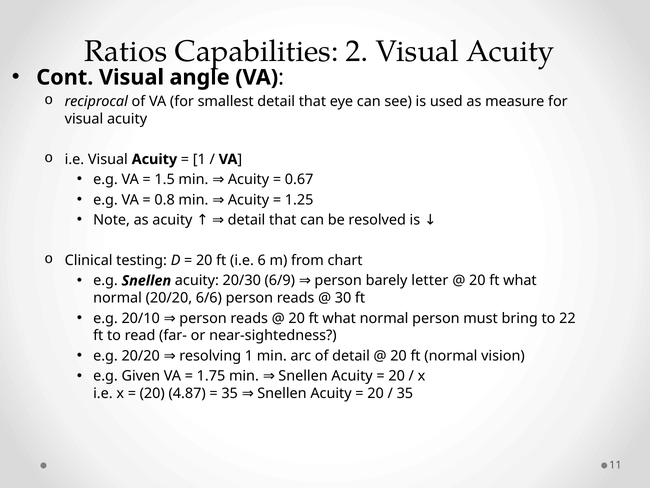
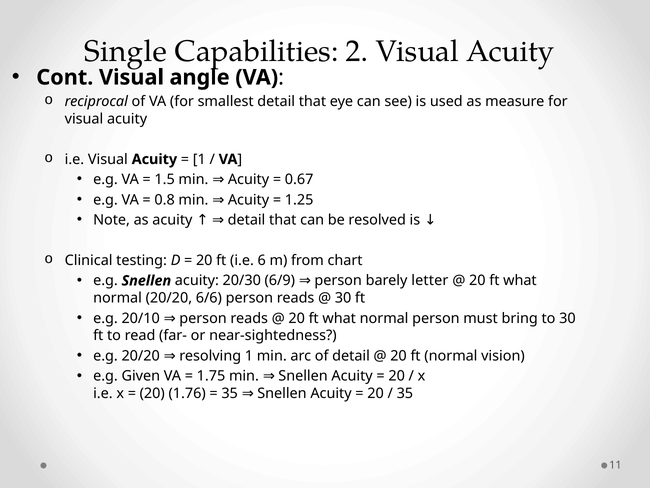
Ratios: Ratios -> Single
to 22: 22 -> 30
4.87: 4.87 -> 1.76
